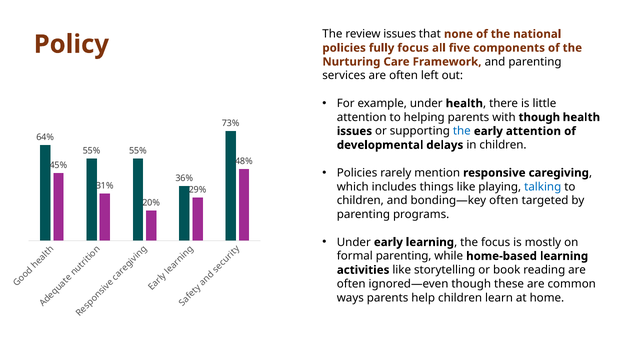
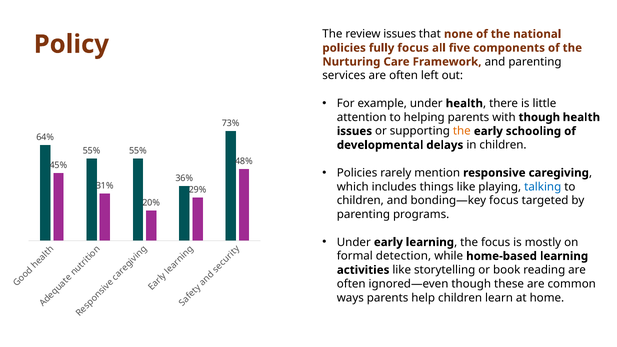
the at (462, 131) colour: blue -> orange
early attention: attention -> schooling
bonding—key often: often -> focus
formal parenting: parenting -> detection
